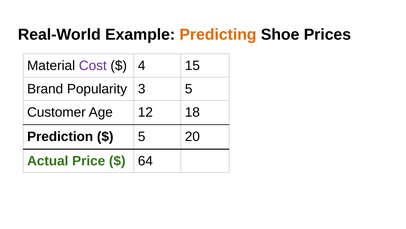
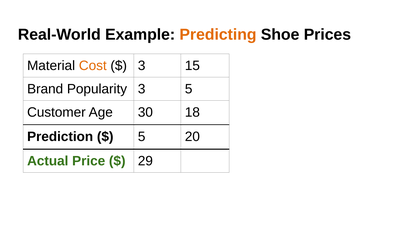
Cost colour: purple -> orange
4 at (142, 66): 4 -> 3
12: 12 -> 30
64: 64 -> 29
